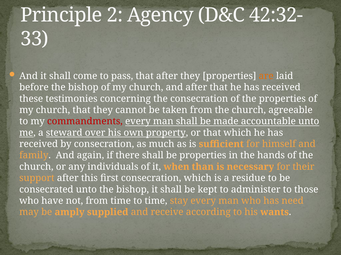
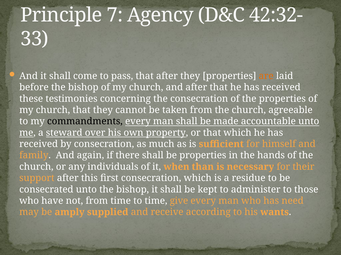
2: 2 -> 7
commandments colour: red -> black
stay: stay -> give
